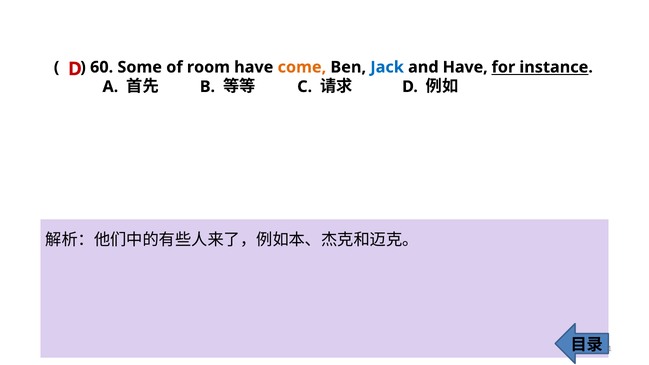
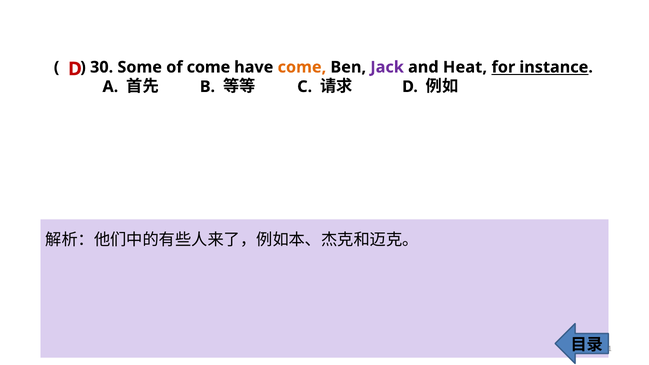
60: 60 -> 30
of room: room -> come
Jack colour: blue -> purple
and Have: Have -> Heat
